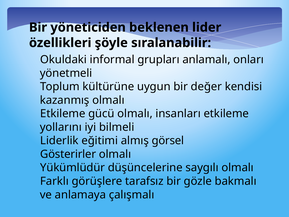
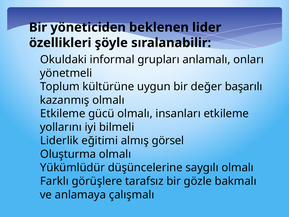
kendisi: kendisi -> başarılı
Gösterirler: Gösterirler -> Oluşturma
